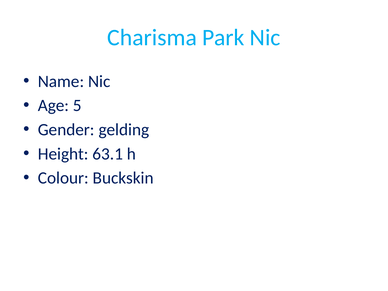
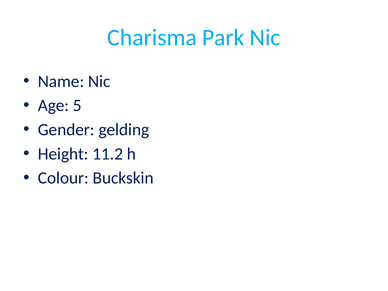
63.1: 63.1 -> 11.2
